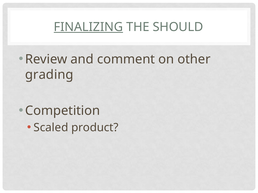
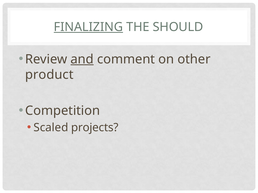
and underline: none -> present
grading: grading -> product
product: product -> projects
